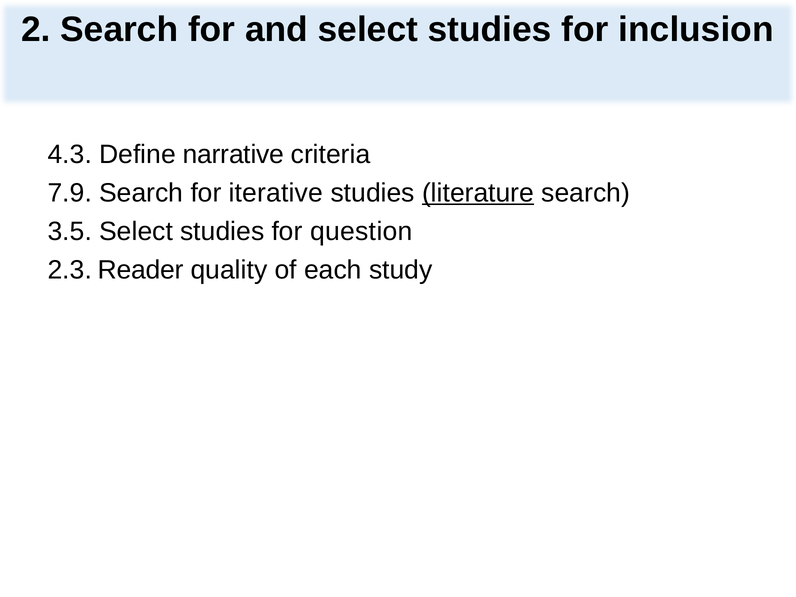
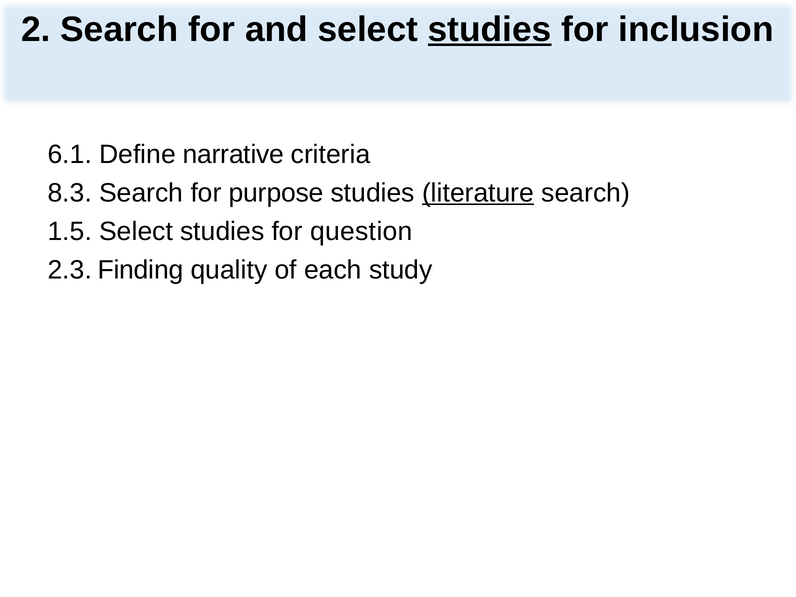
studies at (490, 30) underline: none -> present
4.3: 4.3 -> 6.1
7.9: 7.9 -> 8.3
iterative: iterative -> purpose
3.5: 3.5 -> 1.5
Reader: Reader -> Finding
